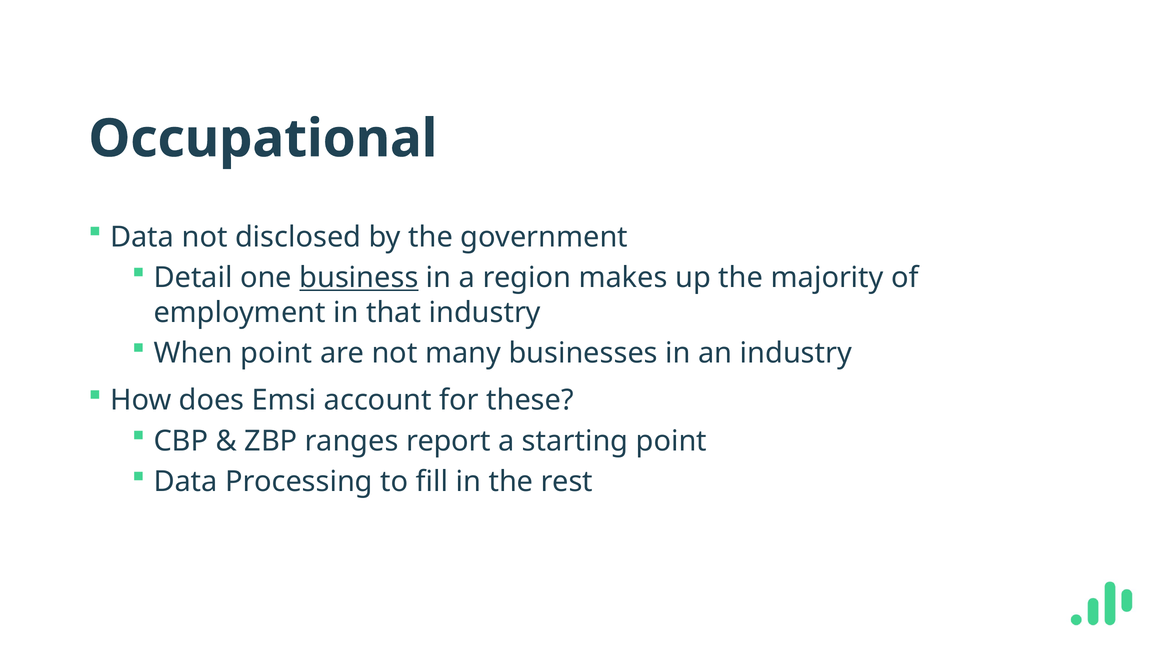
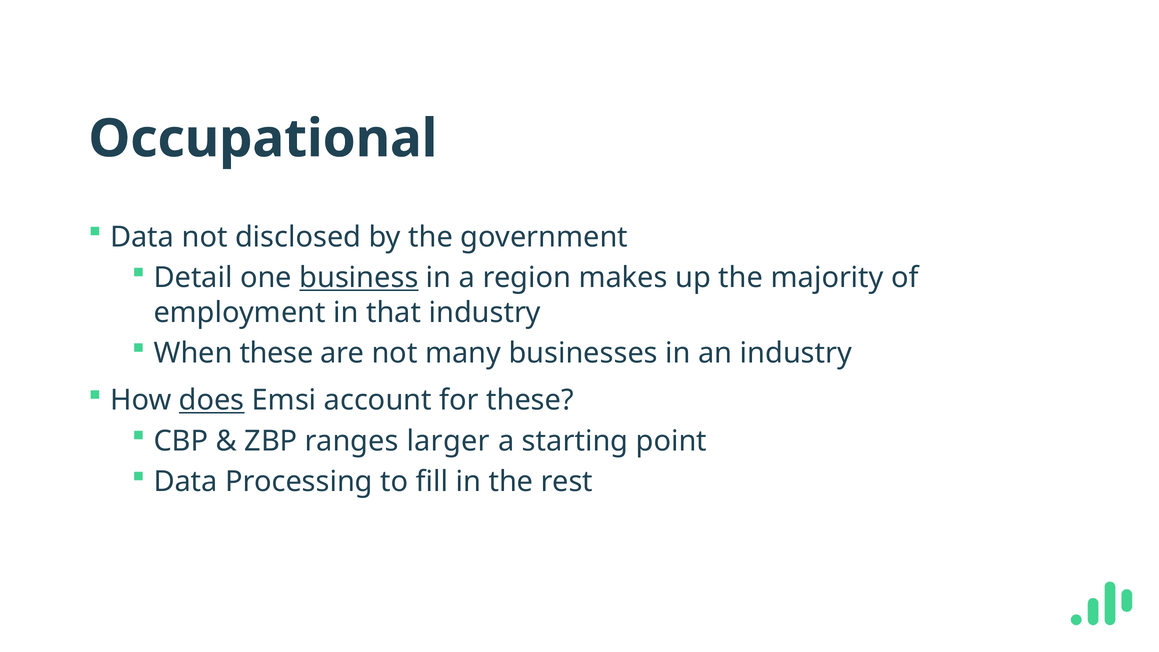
When point: point -> these
does underline: none -> present
report: report -> larger
